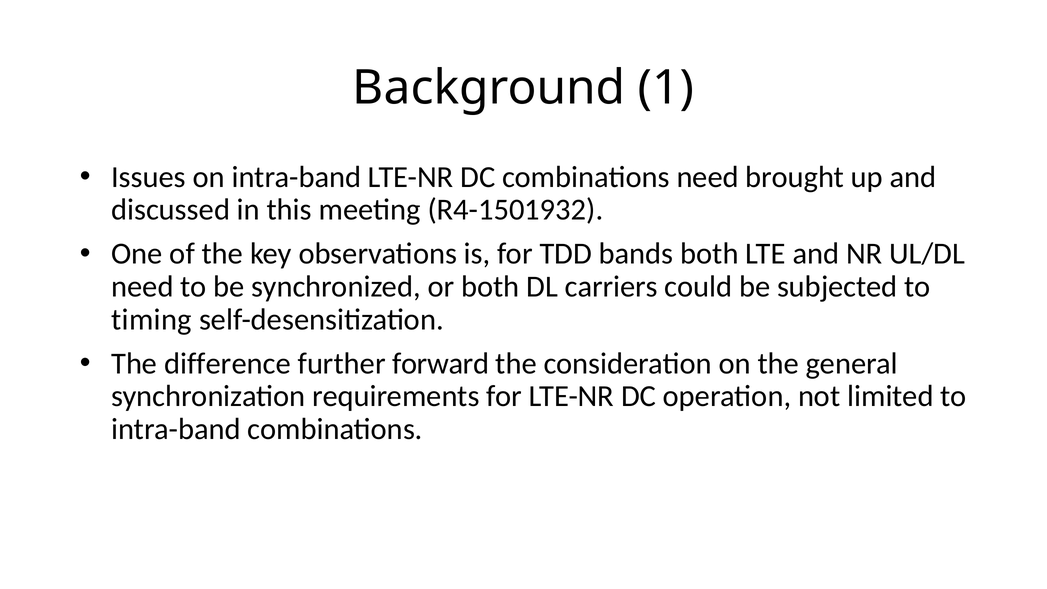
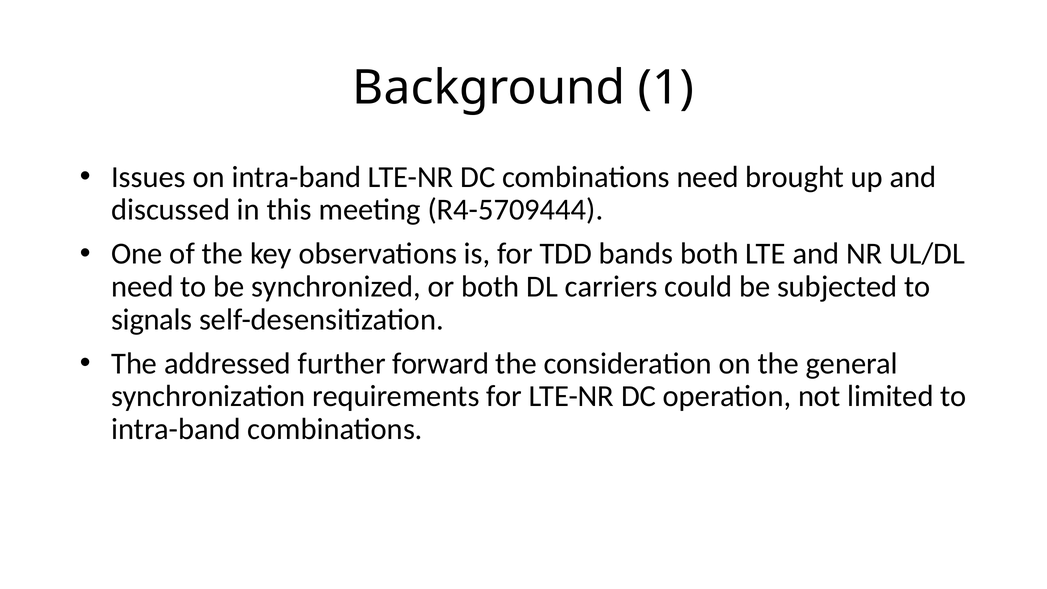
R4-1501932: R4-1501932 -> R4-5709444
timing: timing -> signals
difference: difference -> addressed
